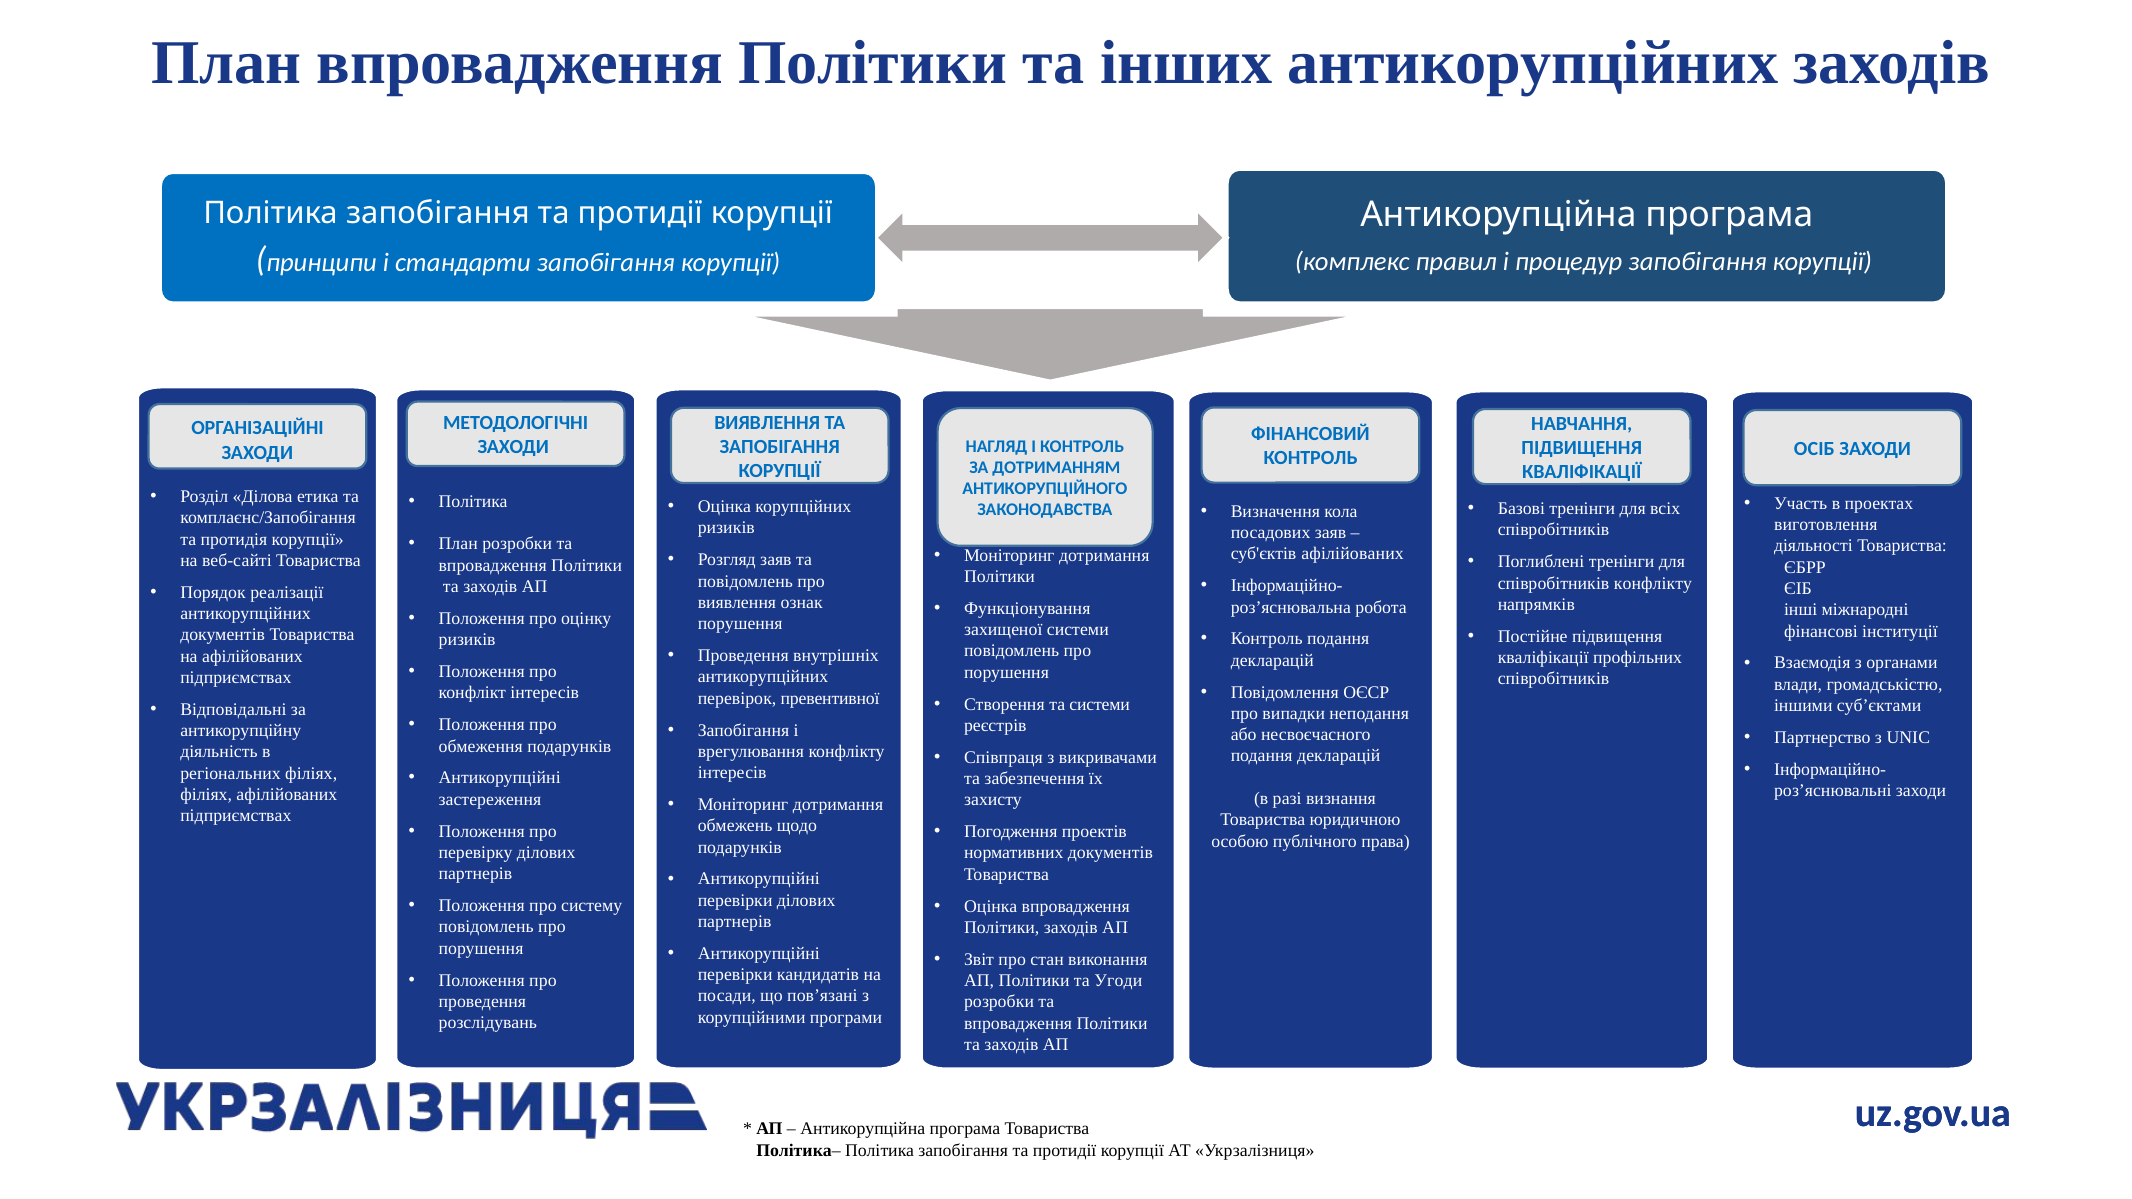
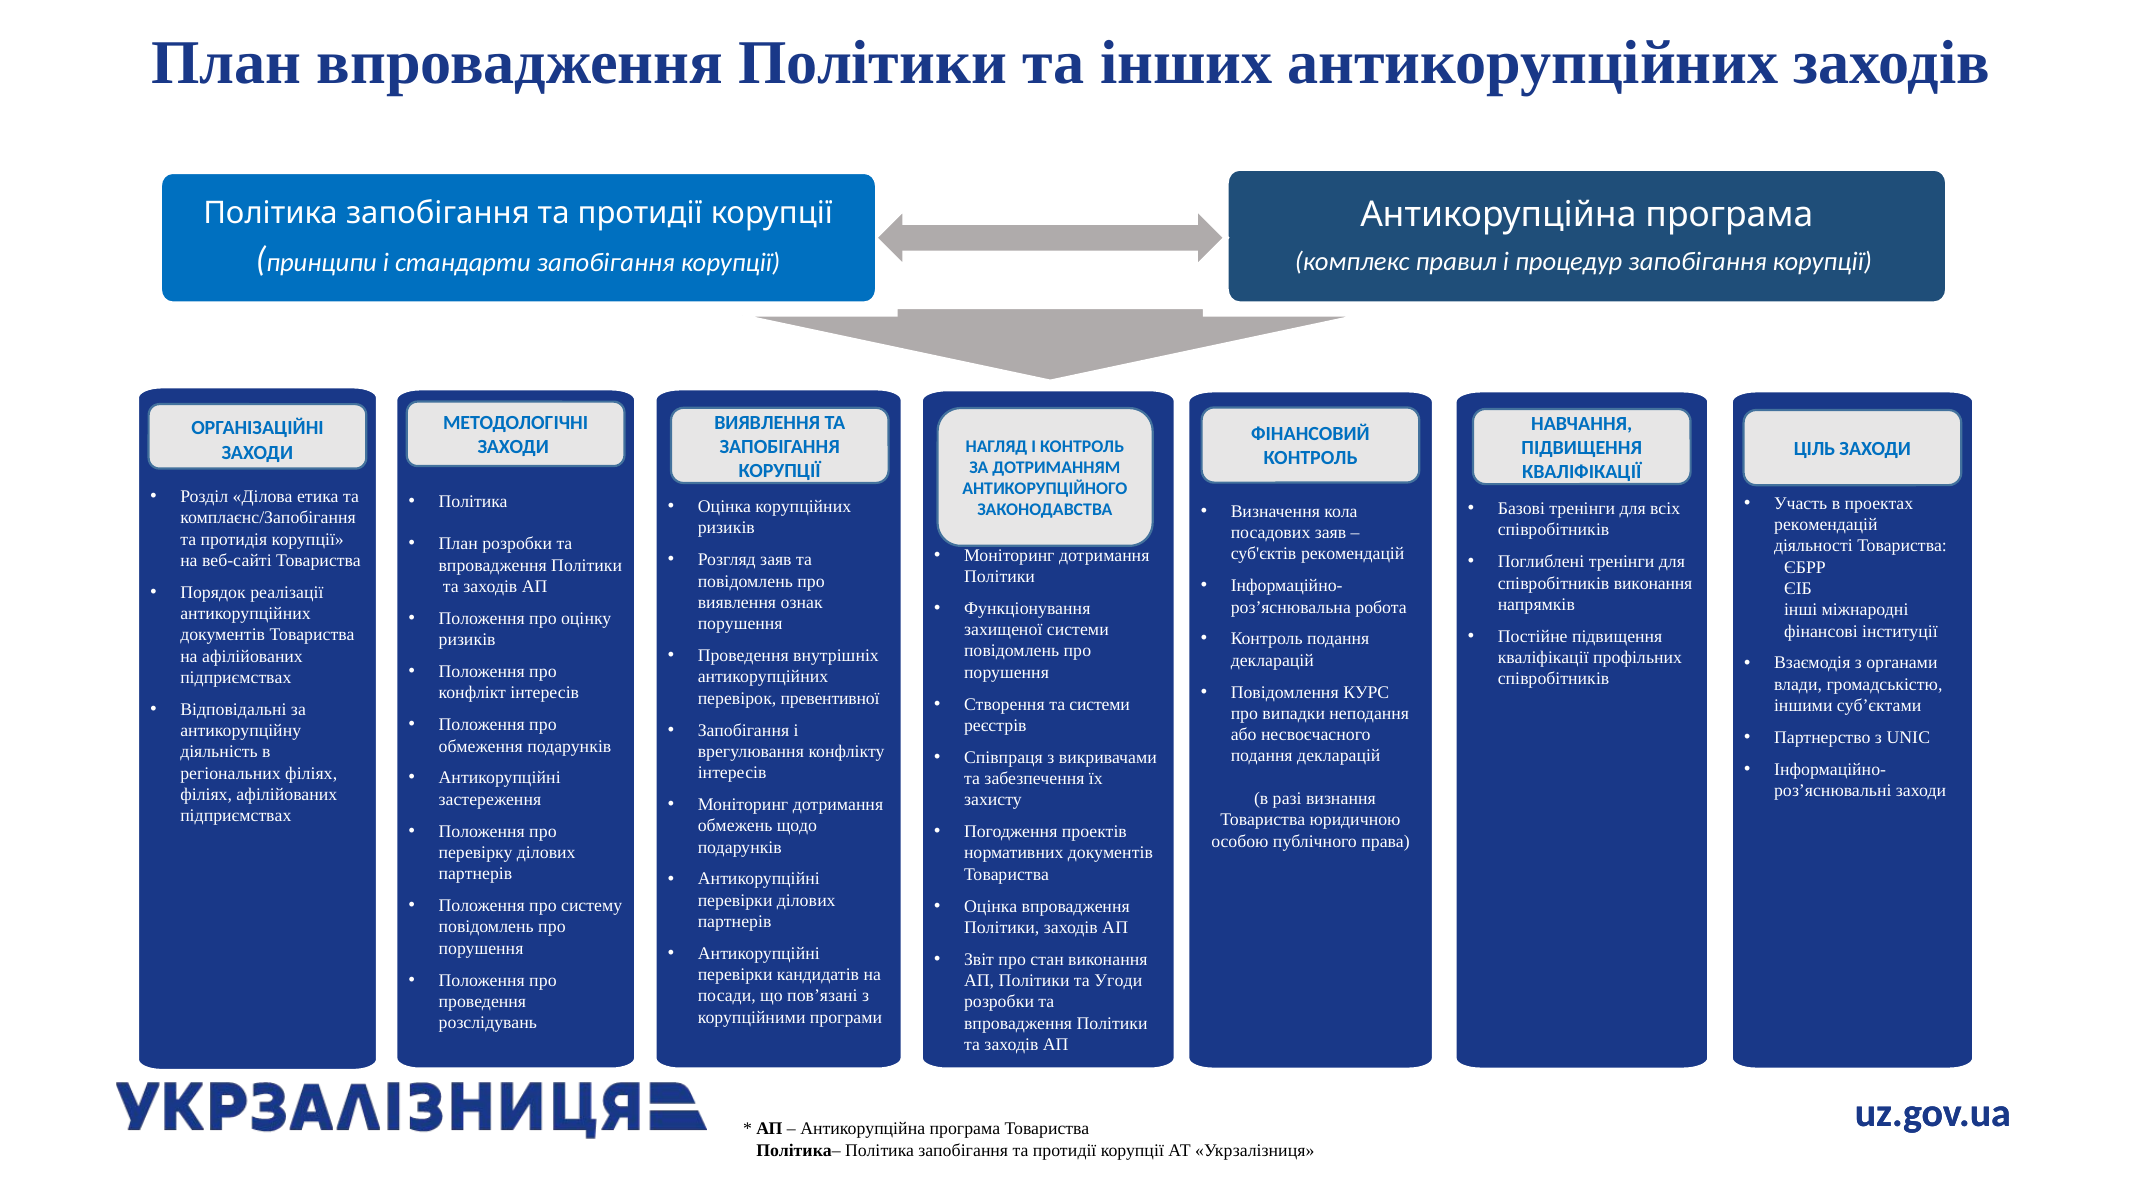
ОСІБ: ОСІБ -> ЦІЛЬ
виготовлення at (1826, 525): виготовлення -> рекомендацій
суб'єктів афілійованих: афілійованих -> рекомендацій
співробітників конфлікту: конфлікту -> виконання
ОЄСР: ОЄСР -> КУРС
